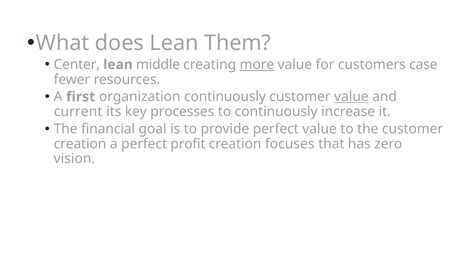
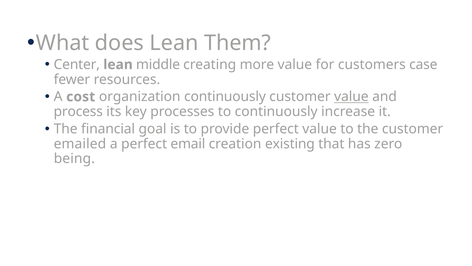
more underline: present -> none
first: first -> cost
current: current -> process
creation at (80, 144): creation -> emailed
profit: profit -> email
focuses: focuses -> existing
vision: vision -> being
